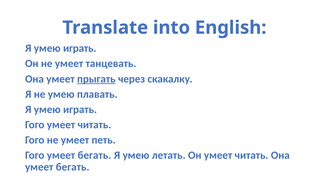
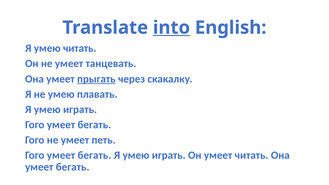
into underline: none -> present
играть at (80, 48): играть -> читать
читать at (94, 125): читать -> бегать
летать at (169, 155): летать -> играть
